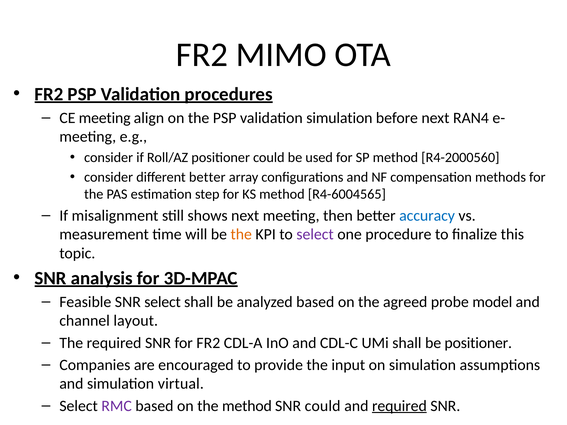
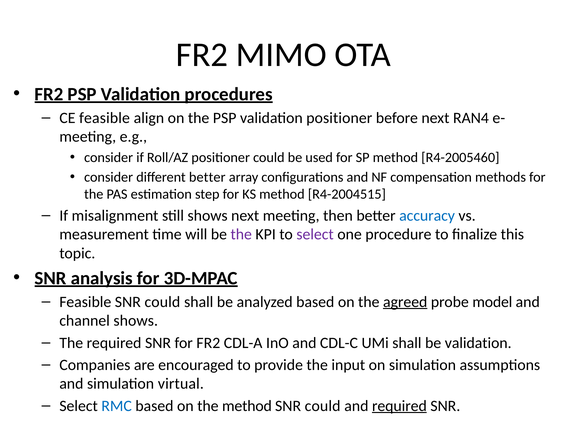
CE meeting: meeting -> feasible
validation simulation: simulation -> positioner
R4-2000560: R4-2000560 -> R4-2005460
R4-6004565: R4-6004565 -> R4-2004515
the at (241, 235) colour: orange -> purple
Feasible SNR select: select -> could
agreed underline: none -> present
channel layout: layout -> shows
be positioner: positioner -> validation
RMC colour: purple -> blue
